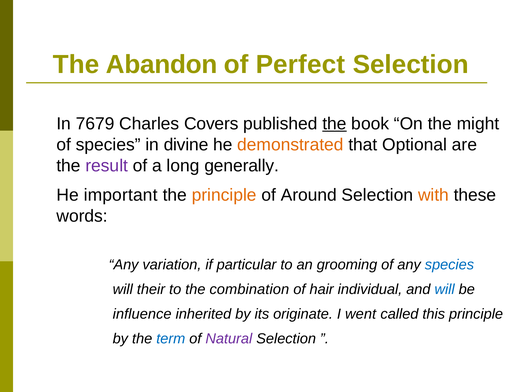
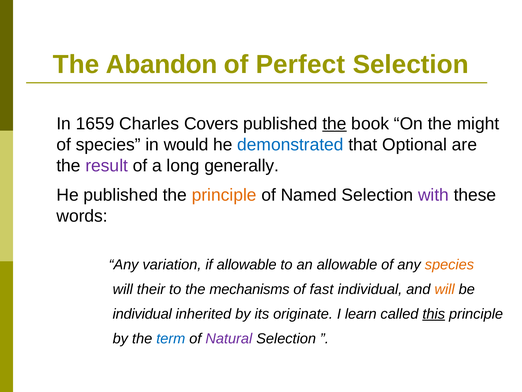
7679: 7679 -> 1659
divine: divine -> would
demonstrated colour: orange -> blue
He important: important -> published
Around: Around -> Named
with colour: orange -> purple
if particular: particular -> allowable
an grooming: grooming -> allowable
species at (449, 264) colour: blue -> orange
combination: combination -> mechanisms
hair: hair -> fast
will at (445, 289) colour: blue -> orange
influence at (142, 314): influence -> individual
went: went -> learn
this underline: none -> present
